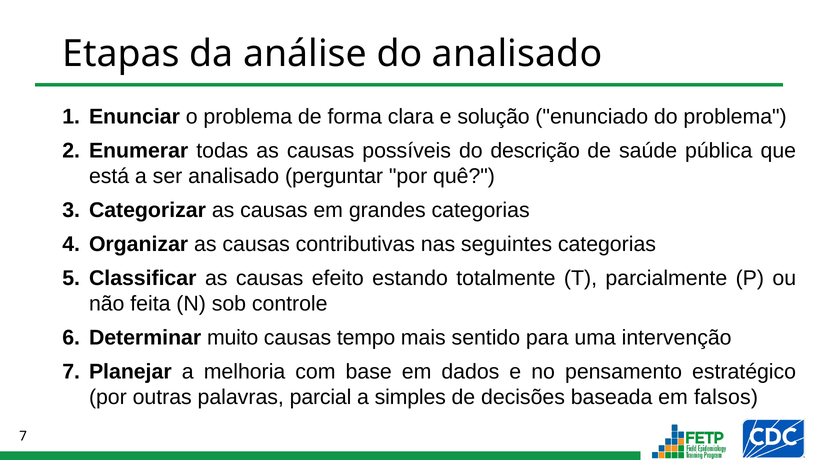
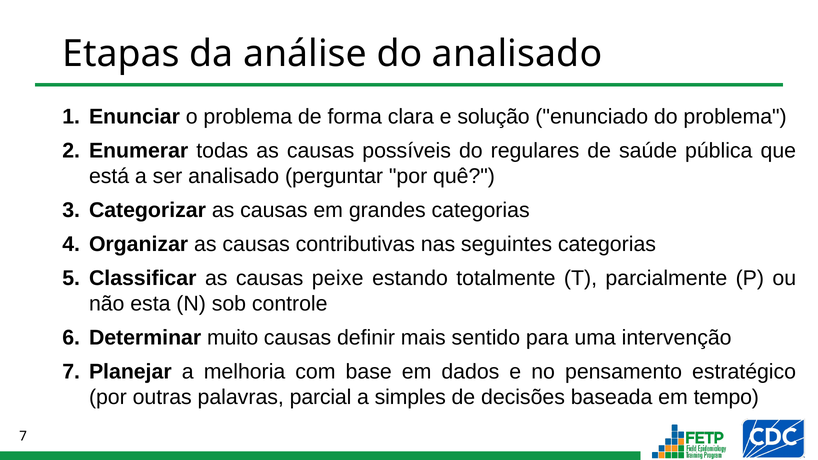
descrição: descrição -> regulares
efeito: efeito -> peixe
feita: feita -> esta
tempo: tempo -> definir
falsos: falsos -> tempo
